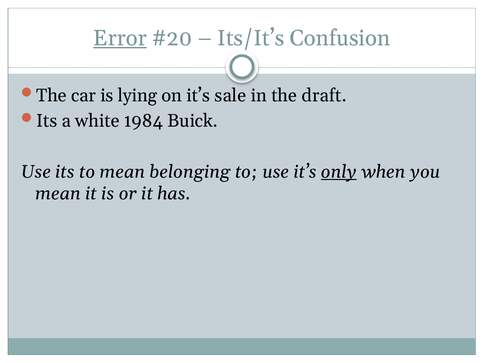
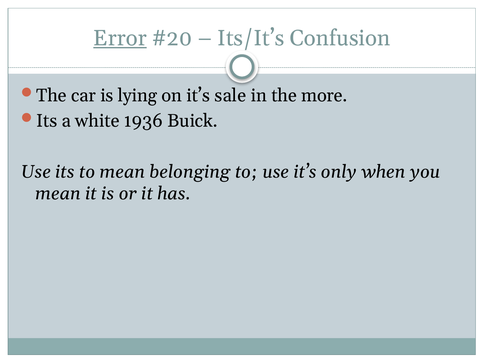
draft: draft -> more
1984: 1984 -> 1936
only underline: present -> none
